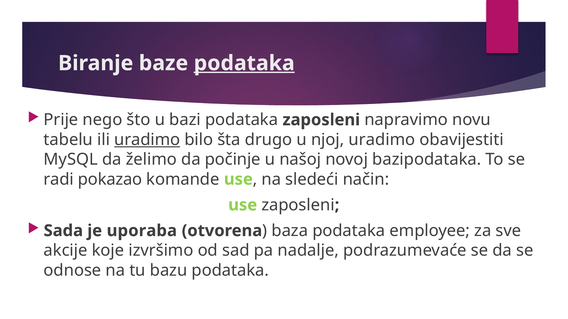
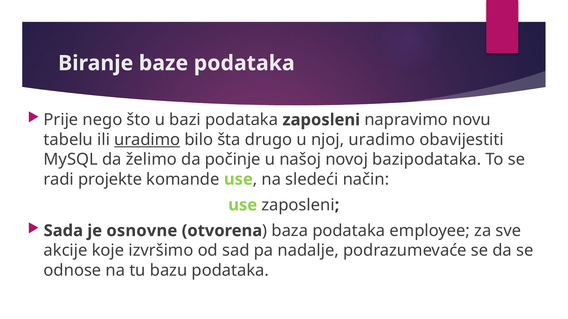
podataka at (244, 63) underline: present -> none
pokazao: pokazao -> projekte
uporaba: uporaba -> osnovne
